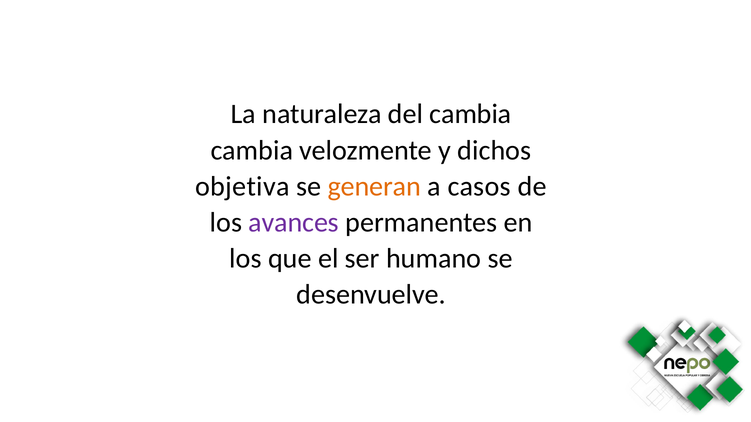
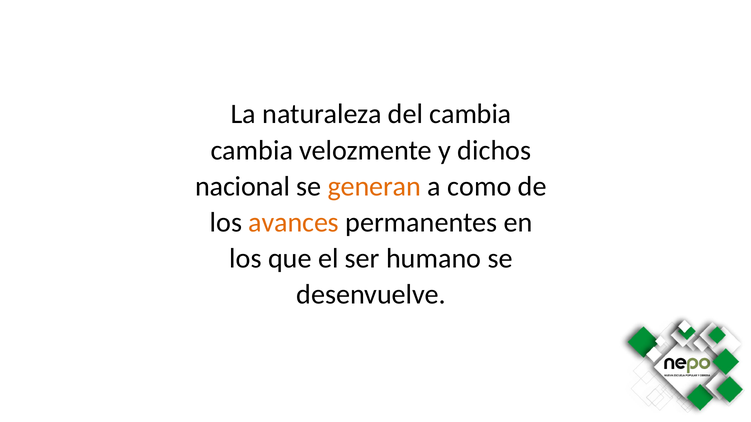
objetiva: objetiva -> nacional
casos: casos -> como
avances colour: purple -> orange
